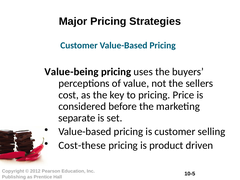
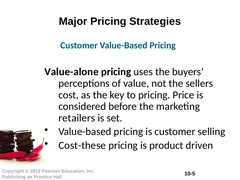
Value-being: Value-being -> Value-alone
separate: separate -> retailers
